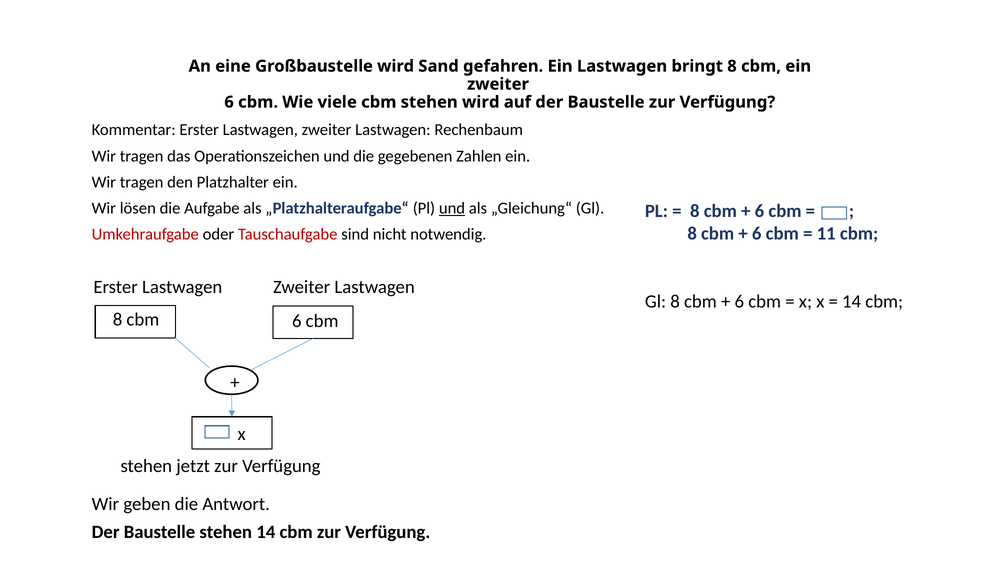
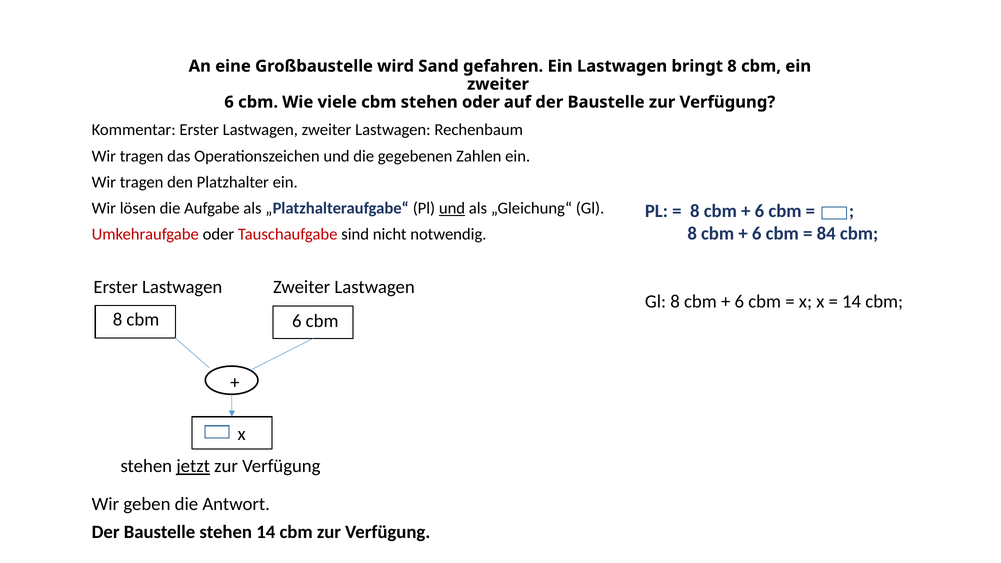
stehen wird: wird -> oder
11: 11 -> 84
jetzt underline: none -> present
